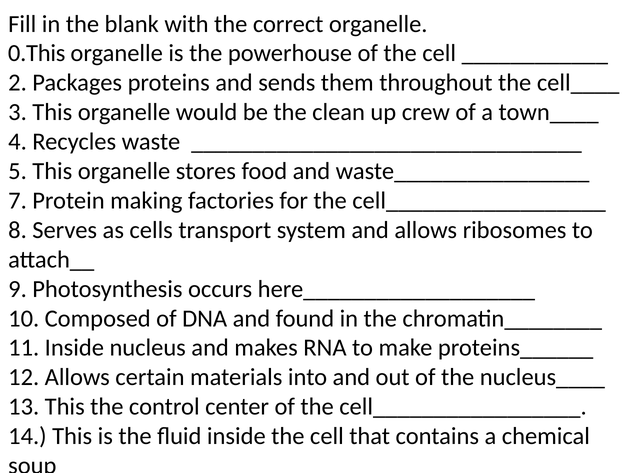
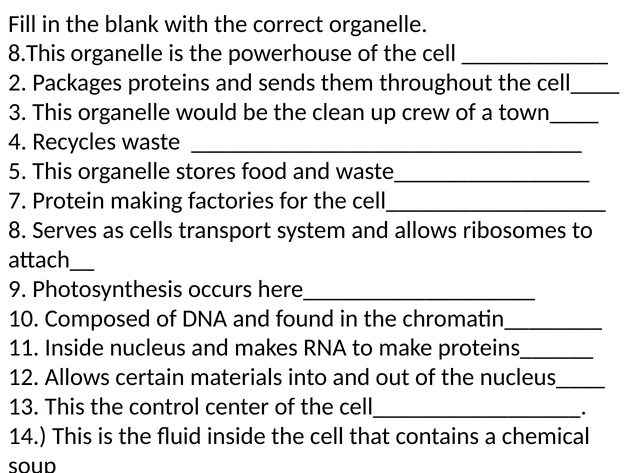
0.This: 0.This -> 8.This
